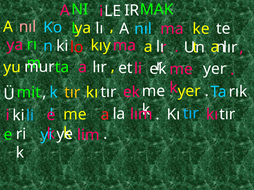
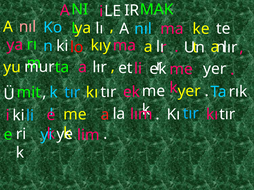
tır at (72, 93) colour: yellow -> light blue
